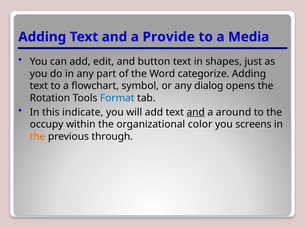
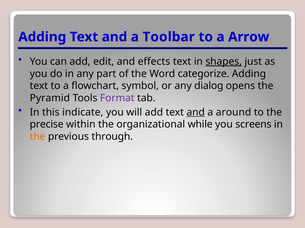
Provide: Provide -> Toolbar
Media: Media -> Arrow
button: button -> effects
shapes underline: none -> present
Rotation: Rotation -> Pyramid
Format colour: blue -> purple
occupy: occupy -> precise
color: color -> while
